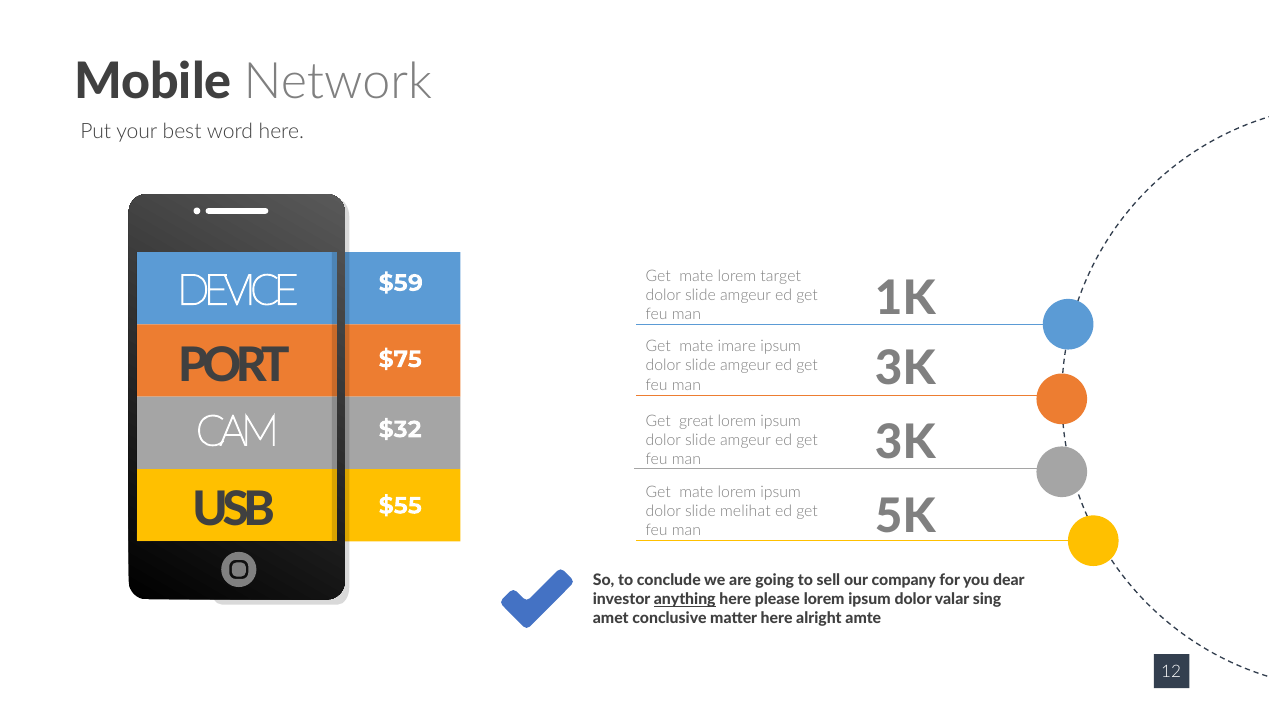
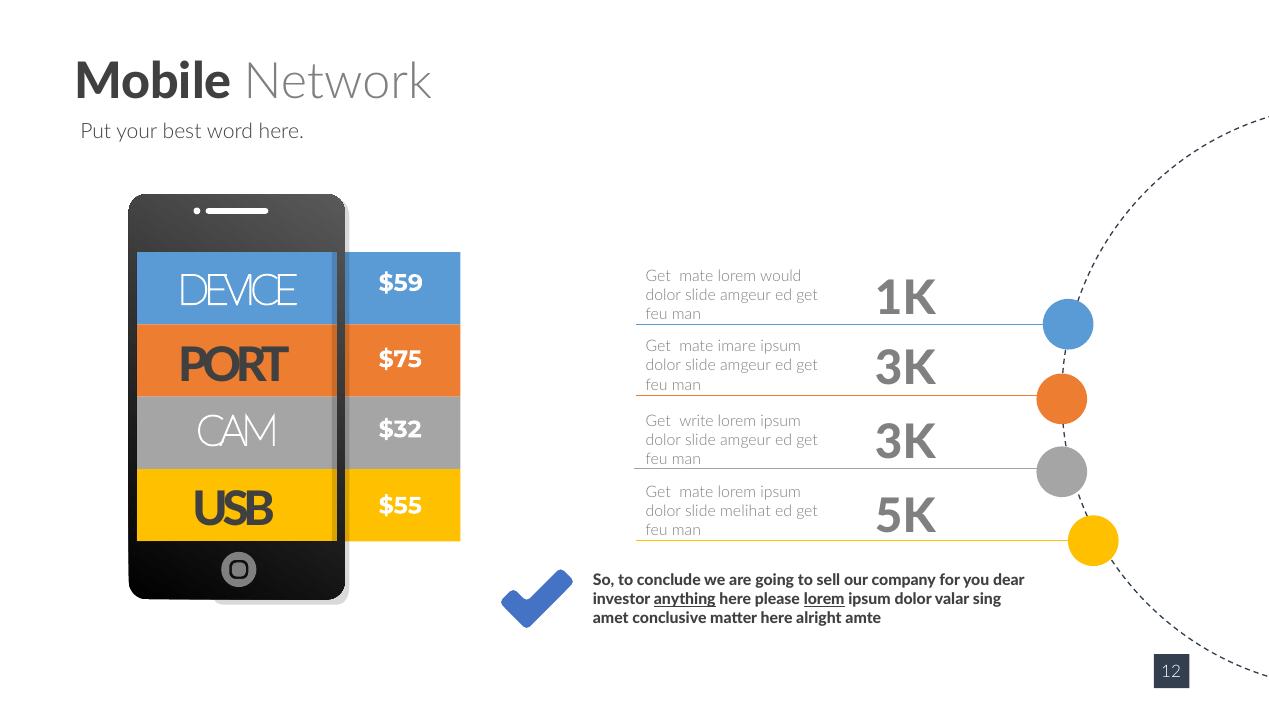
target: target -> would
great: great -> write
lorem at (824, 599) underline: none -> present
